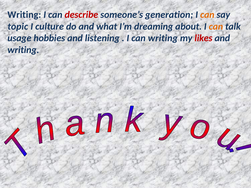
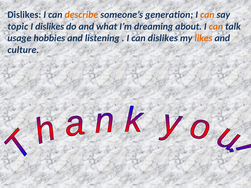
Writing at (24, 15): Writing -> Dislikes
describe colour: red -> orange
I culture: culture -> dislikes
can writing: writing -> dislikes
likes colour: red -> orange
writing at (23, 50): writing -> culture
